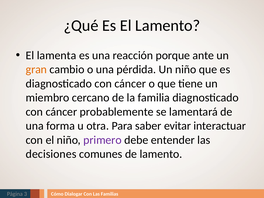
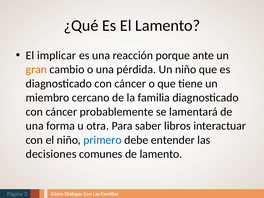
lamenta: lamenta -> implicar
evitar: evitar -> libros
primero colour: purple -> blue
